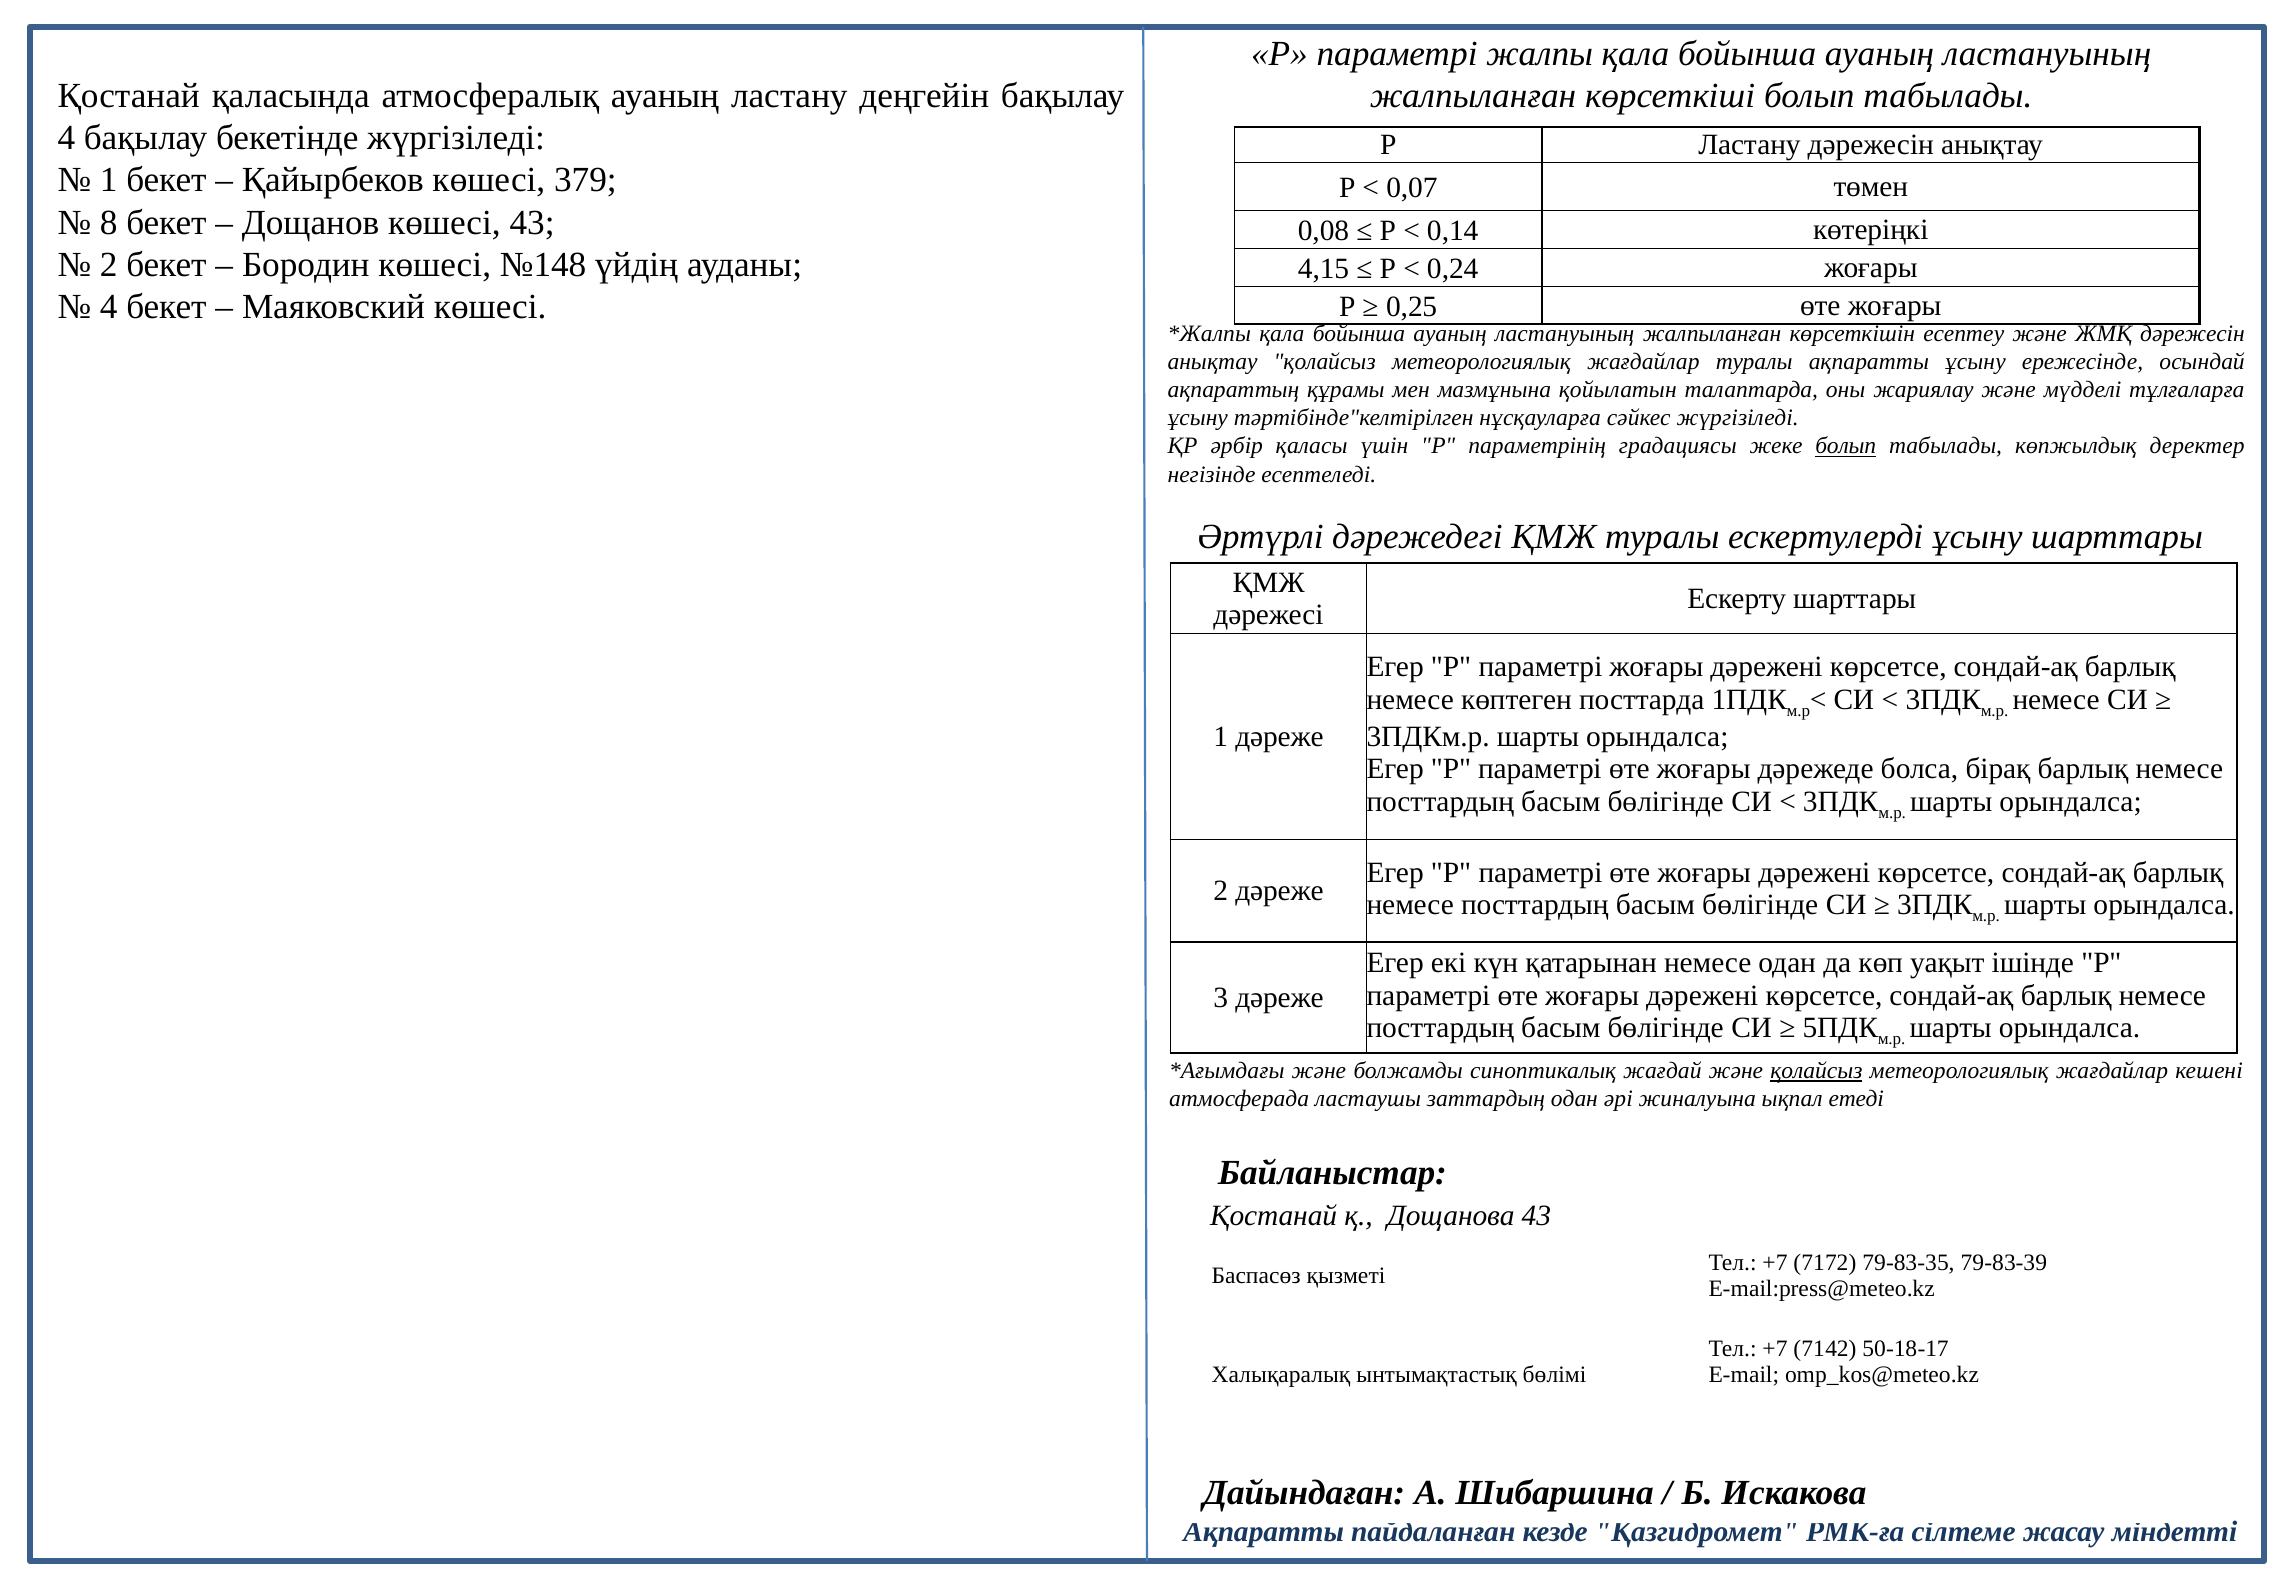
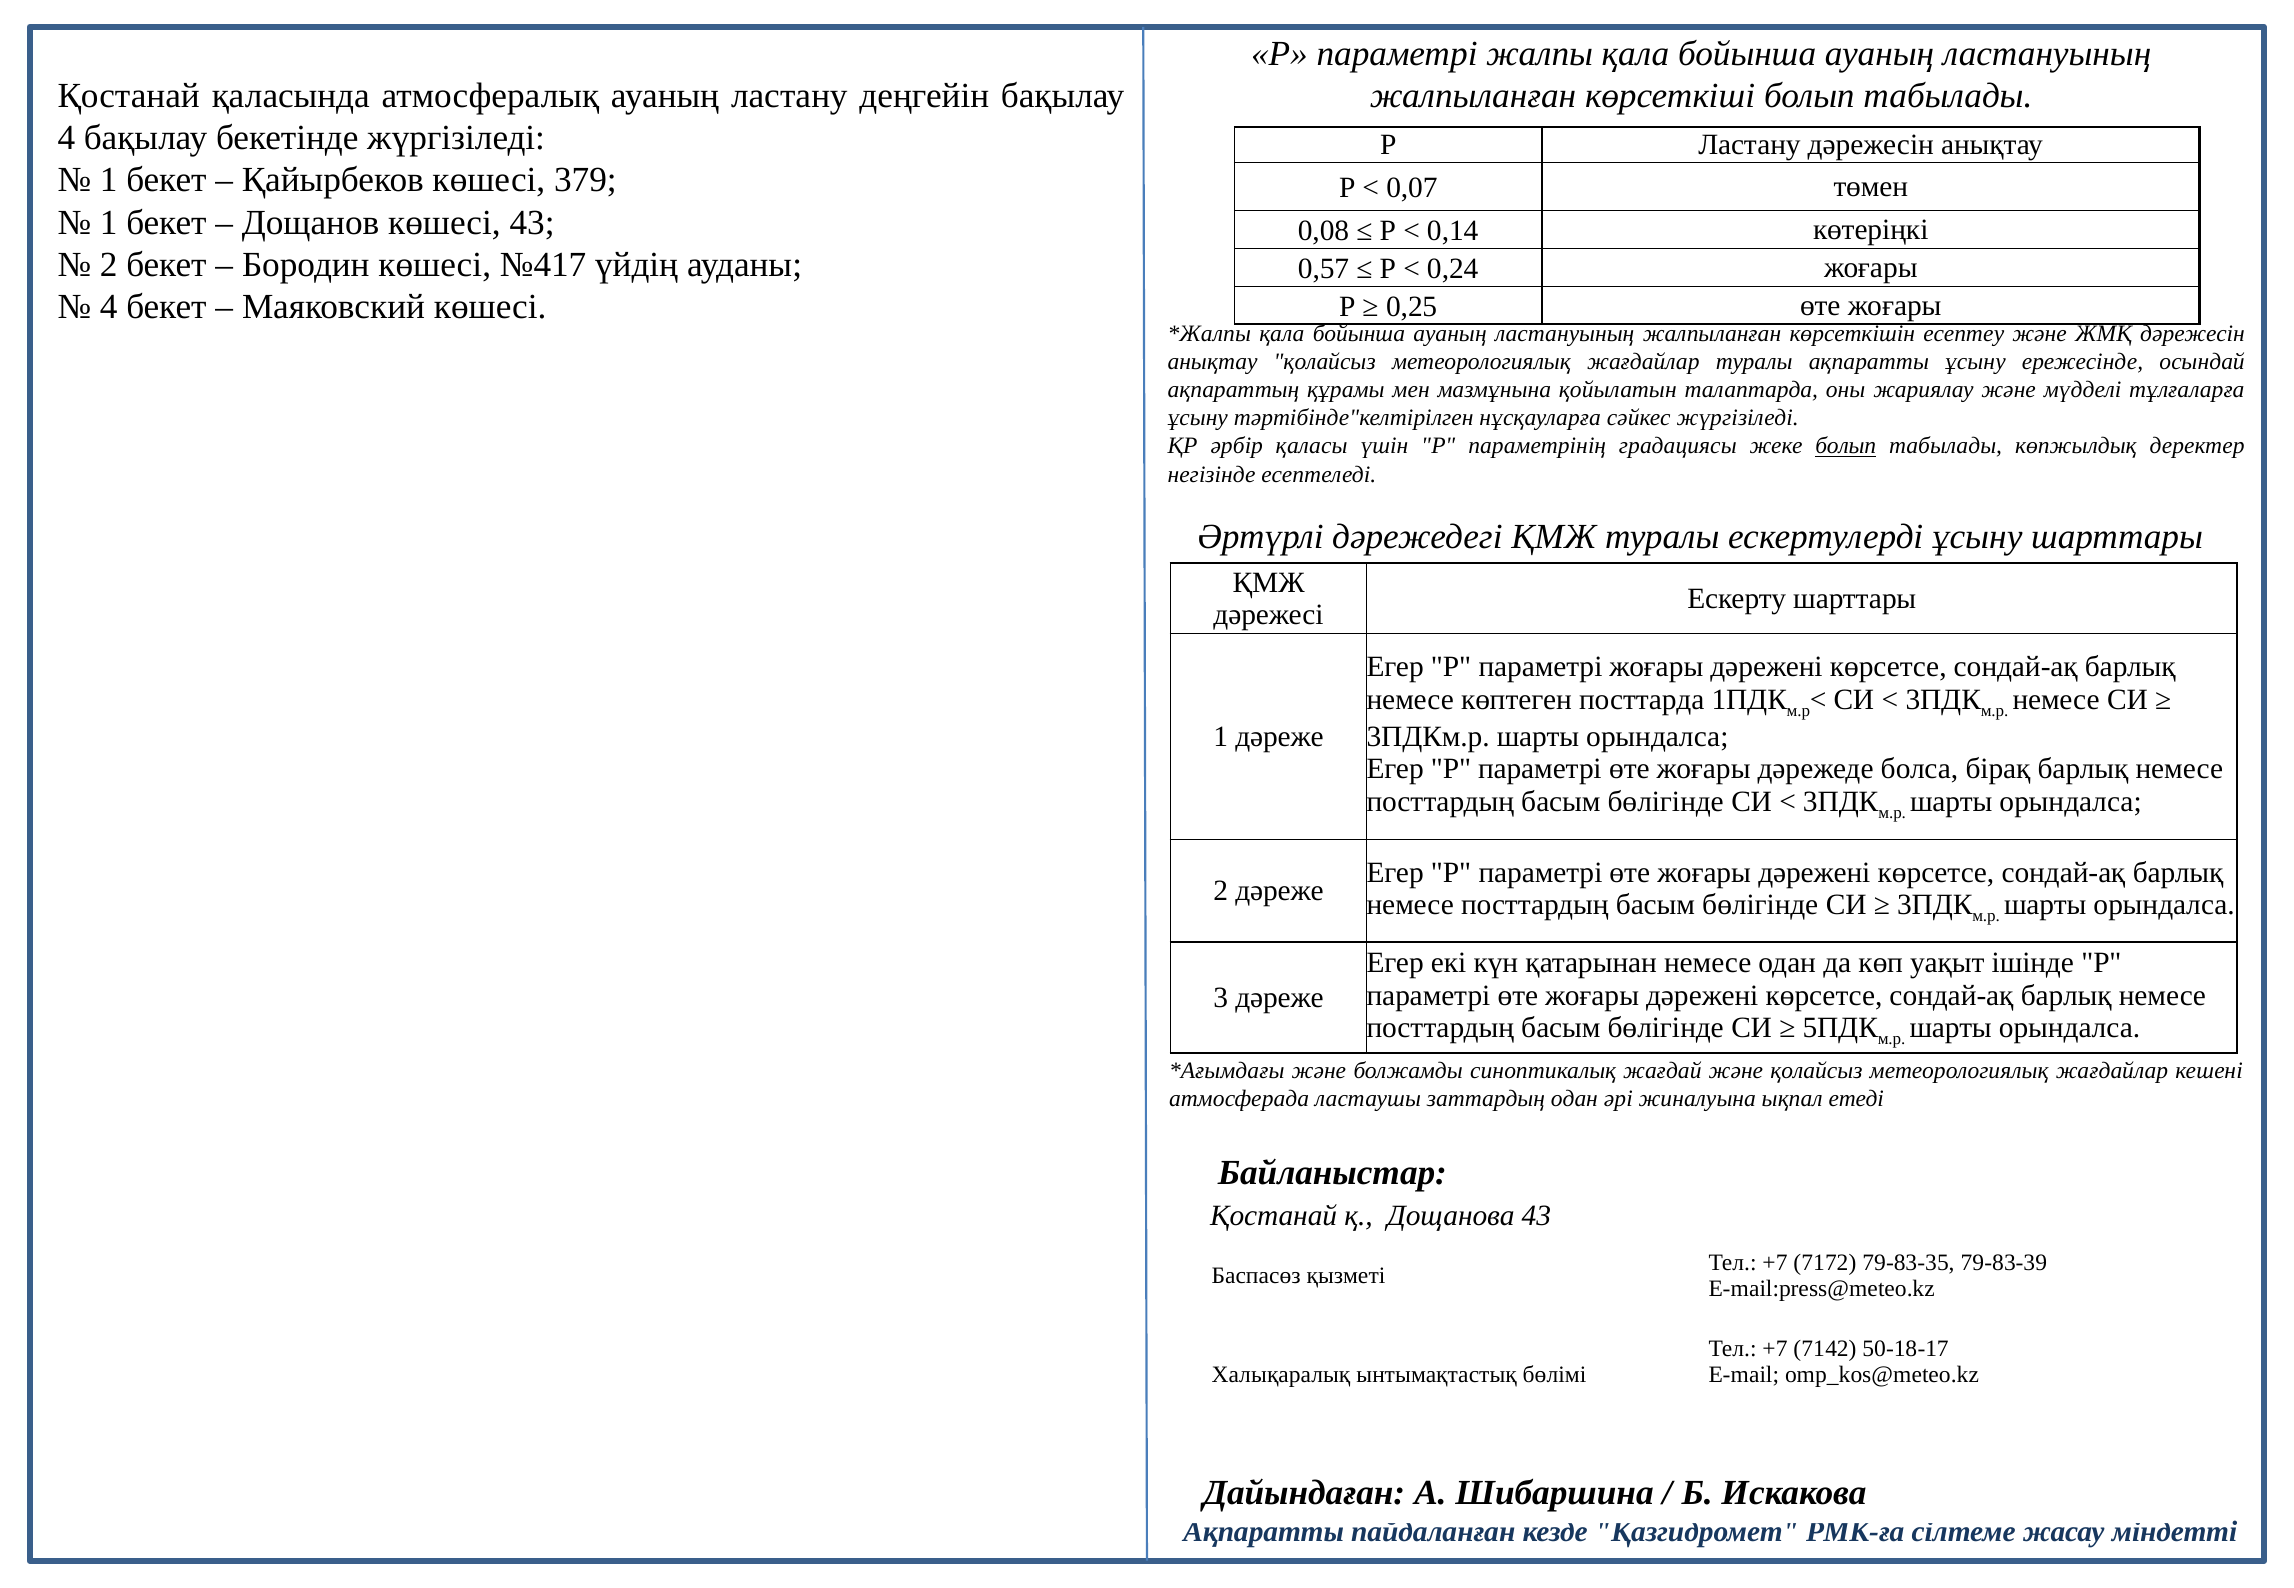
8 at (109, 222): 8 -> 1
№148: №148 -> №417
4,15: 4,15 -> 0,57
қолайсыз at (1816, 1071) underline: present -> none
